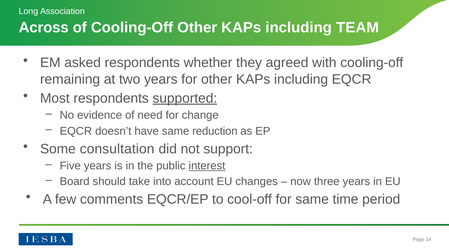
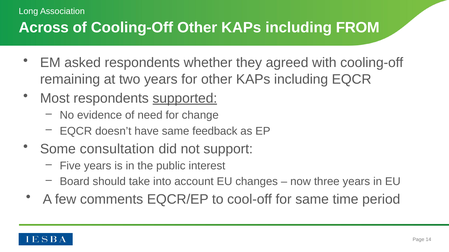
TEAM: TEAM -> FROM
reduction: reduction -> feedback
interest underline: present -> none
